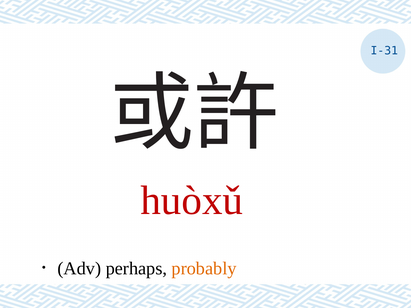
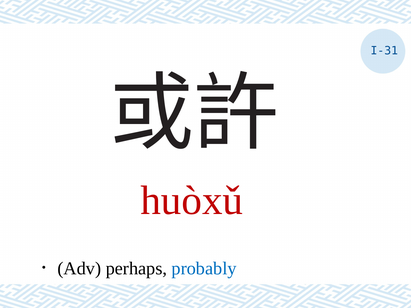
probably colour: orange -> blue
